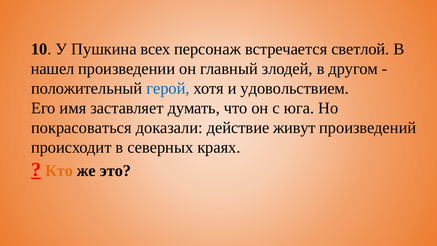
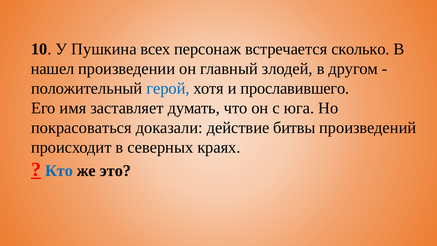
светлой: светлой -> сколько
удовольствием: удовольствием -> прославившего
живут: живут -> битвы
Кто colour: orange -> blue
